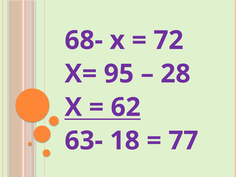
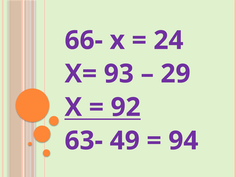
68-: 68- -> 66-
72: 72 -> 24
95: 95 -> 93
28: 28 -> 29
62: 62 -> 92
18: 18 -> 49
77: 77 -> 94
